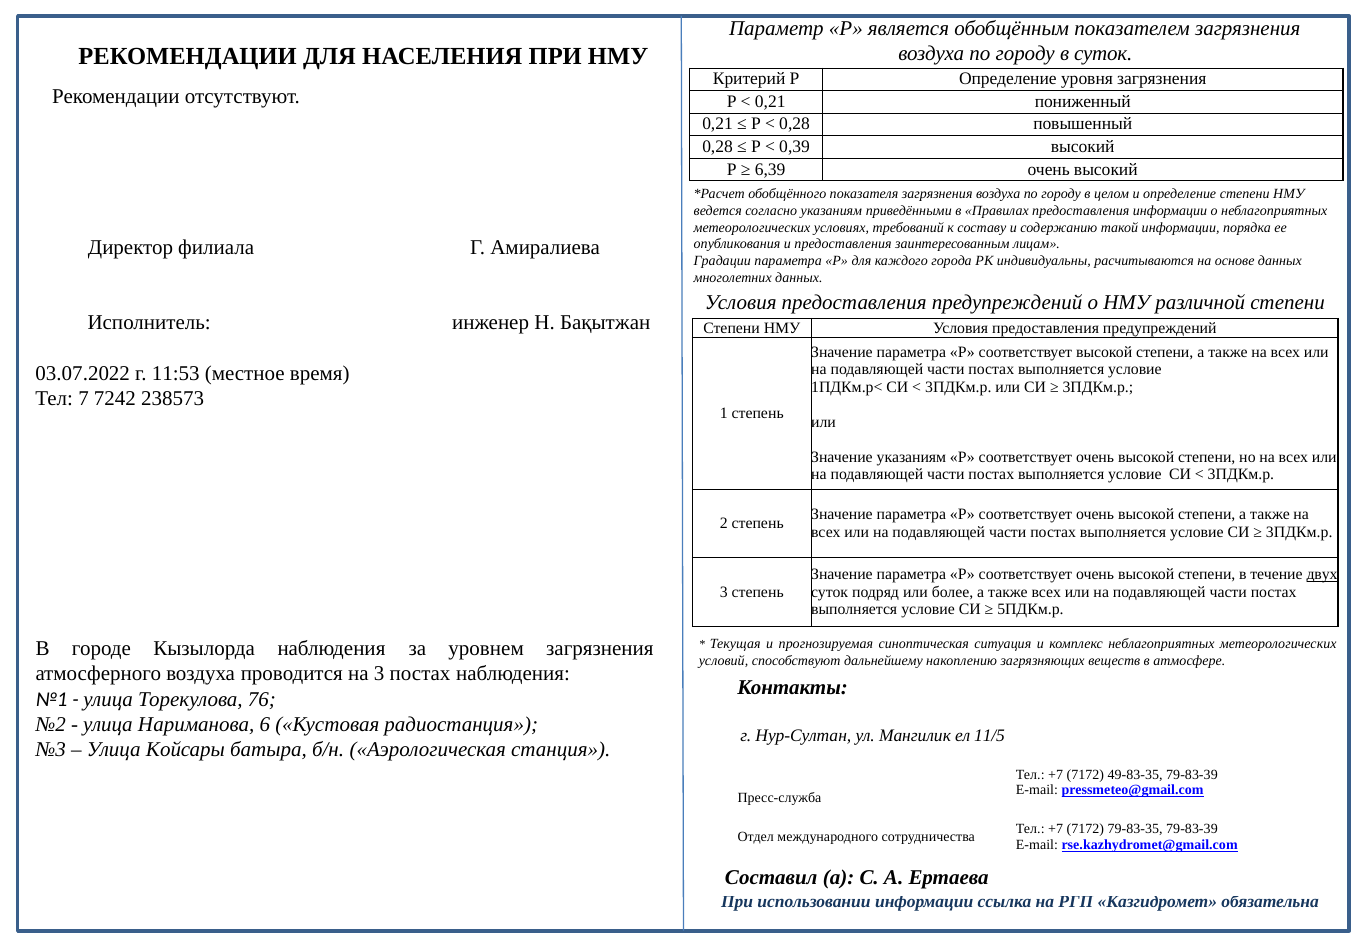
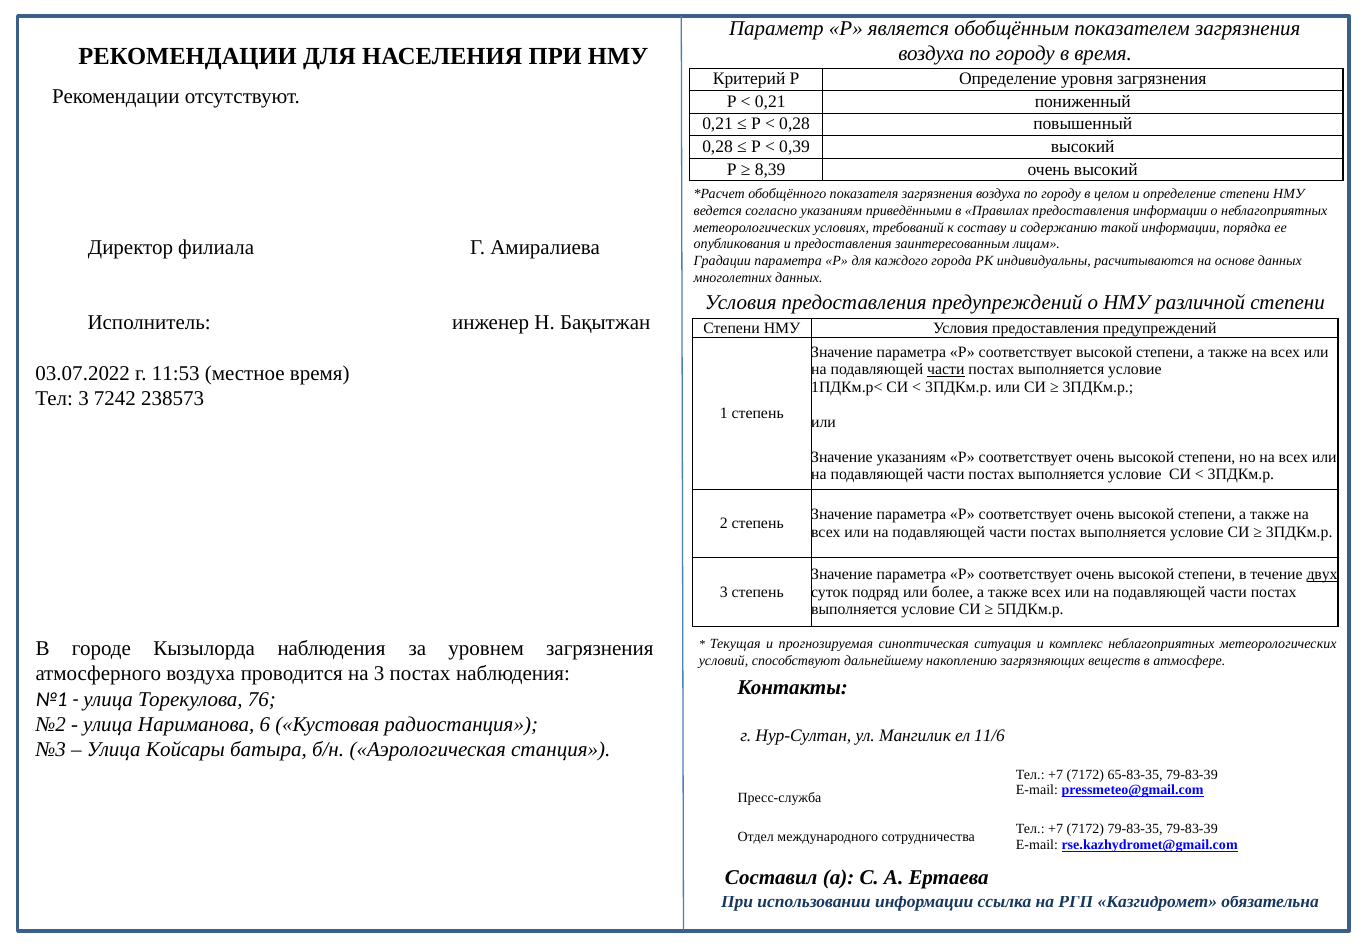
в суток: суток -> время
6,39: 6,39 -> 8,39
части at (946, 369) underline: none -> present
Тел 7: 7 -> 3
11/5: 11/5 -> 11/6
49-83-35: 49-83-35 -> 65-83-35
